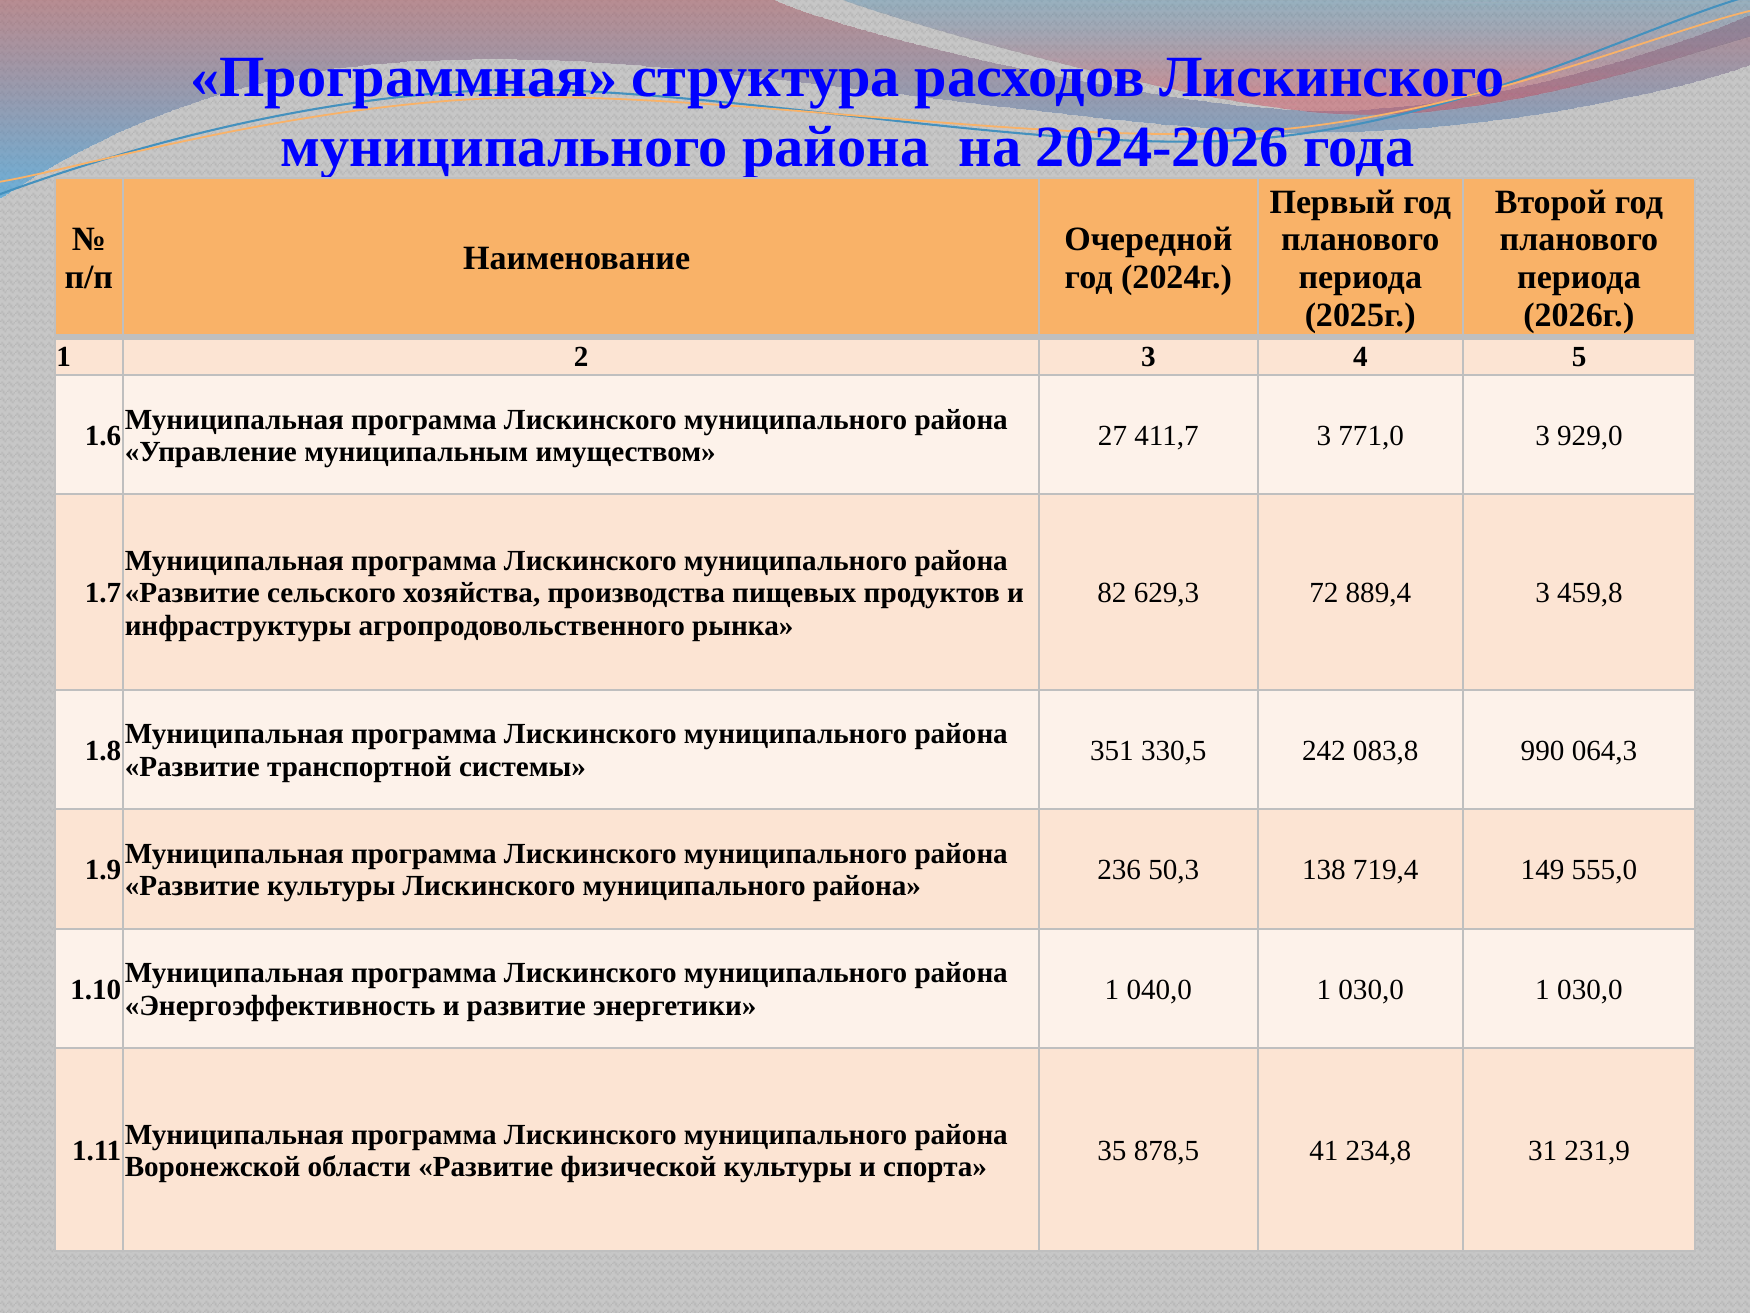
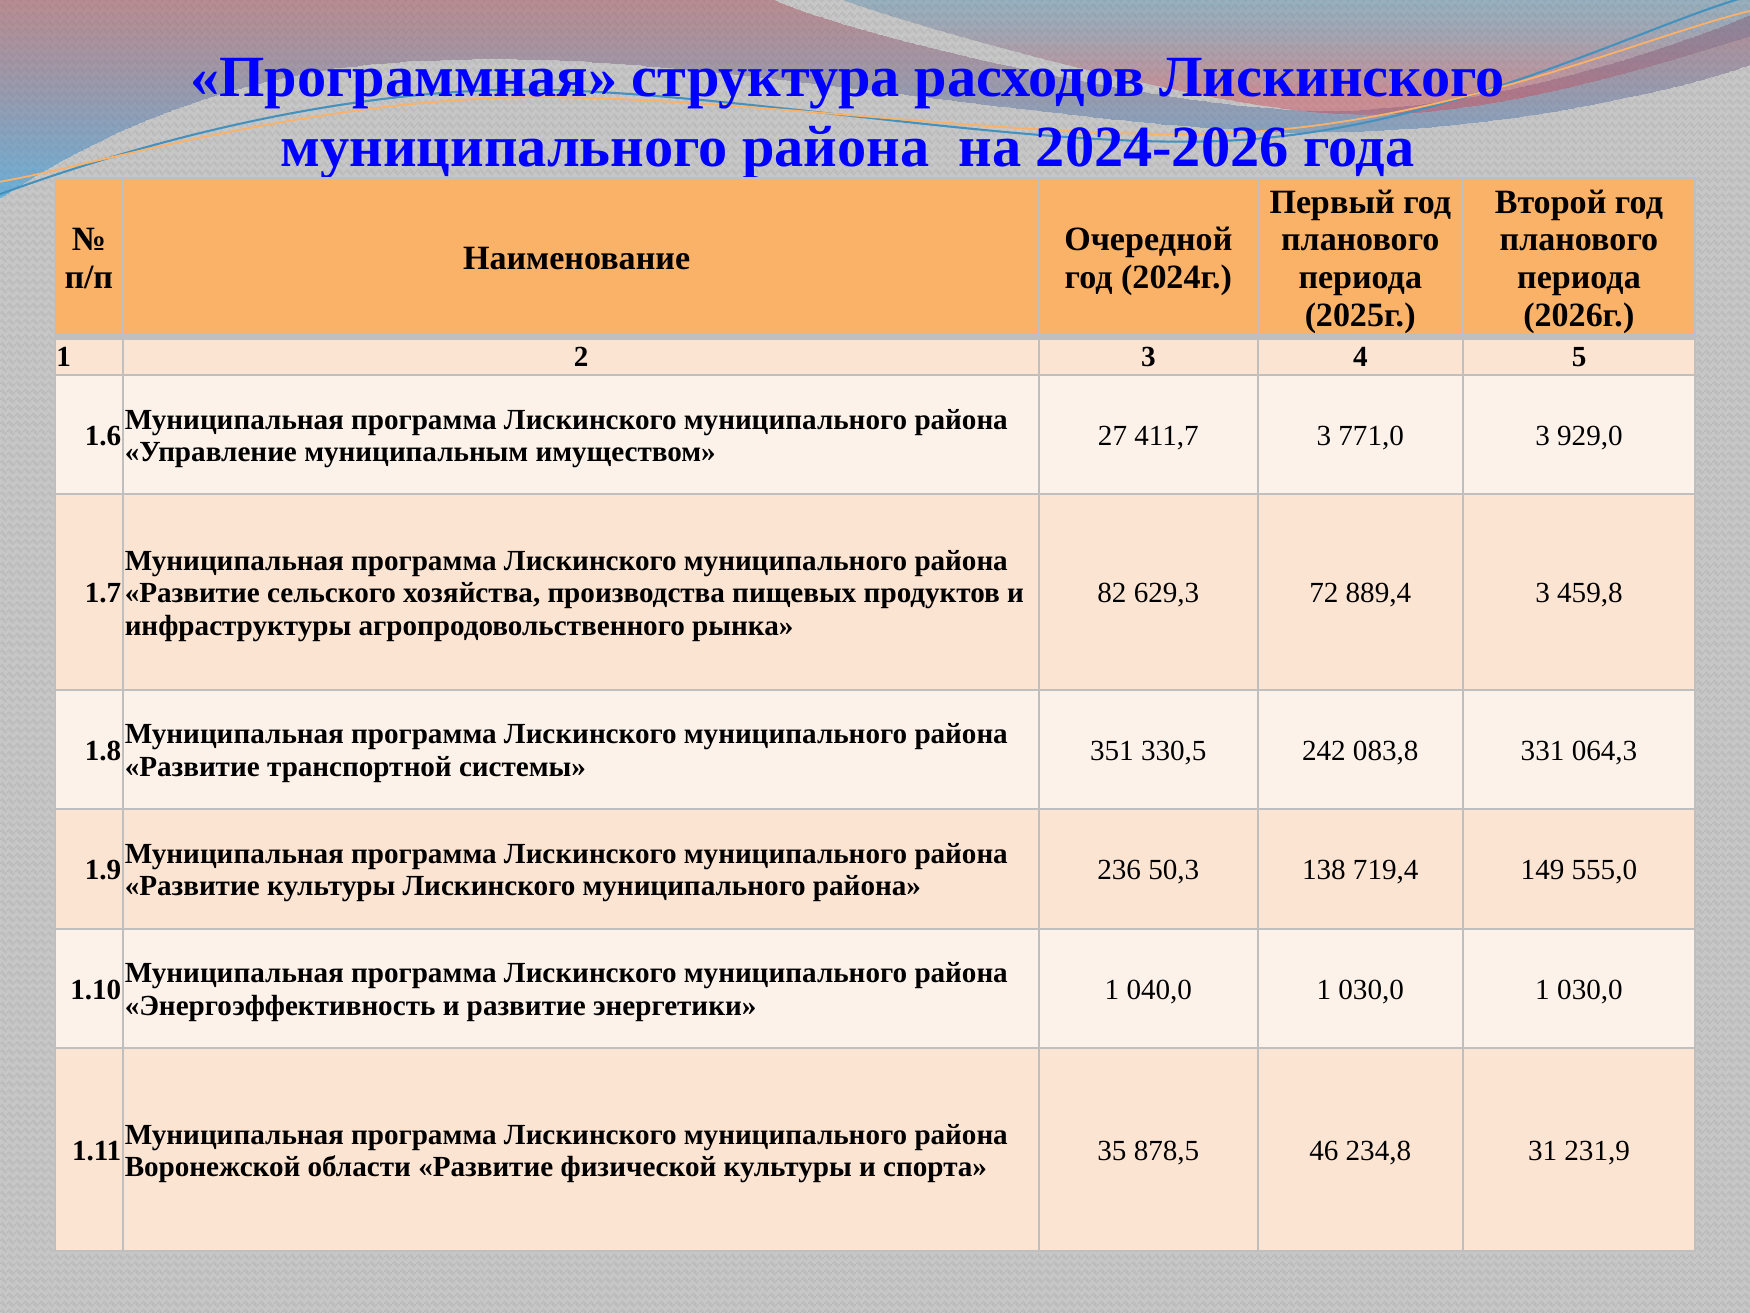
990: 990 -> 331
41: 41 -> 46
